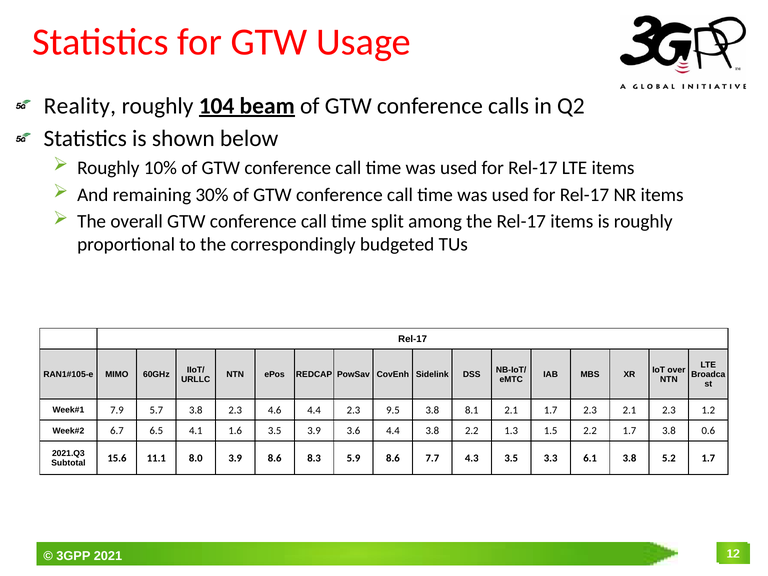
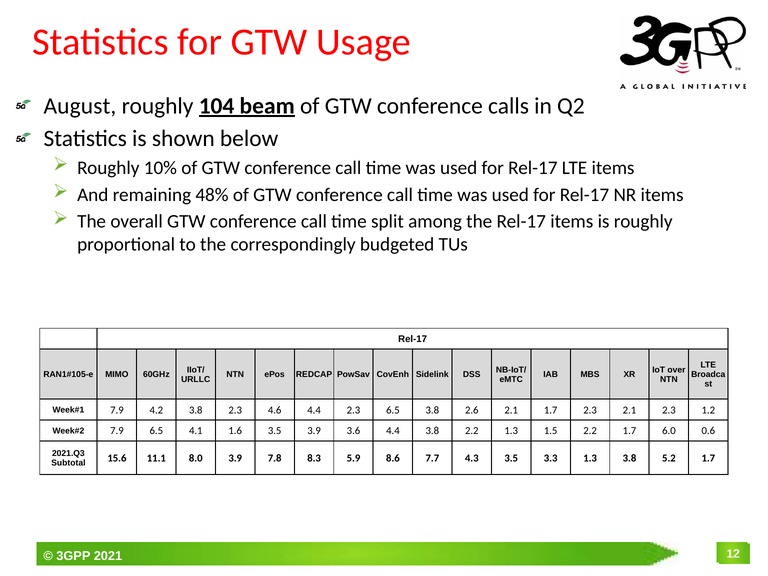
Reality: Reality -> August
30%: 30% -> 48%
5.7: 5.7 -> 4.2
2.3 9.5: 9.5 -> 6.5
8.1: 8.1 -> 2.6
6.7 at (117, 431): 6.7 -> 7.9
1.7 3.8: 3.8 -> 6.0
3.9 8.6: 8.6 -> 7.8
3.3 6.1: 6.1 -> 1.3
